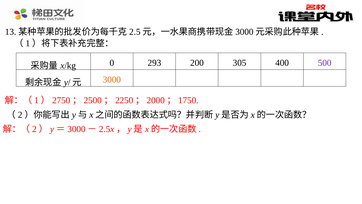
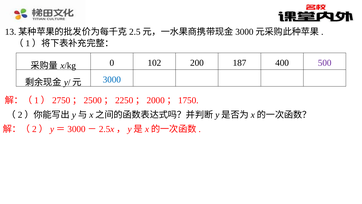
293: 293 -> 102
305: 305 -> 187
3000 colour: orange -> blue
